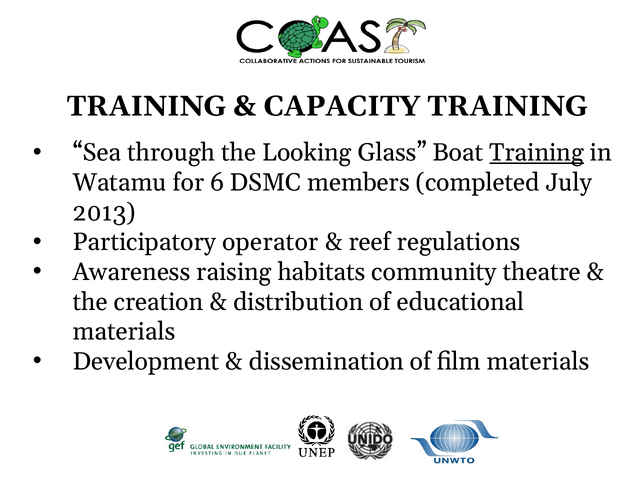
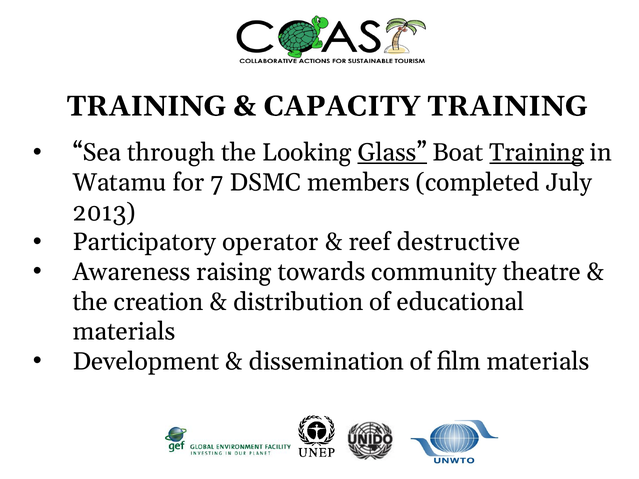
Glass underline: none -> present
6: 6 -> 7
regulations: regulations -> destructive
habitats: habitats -> towards
